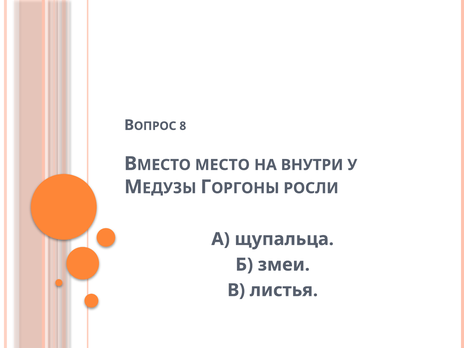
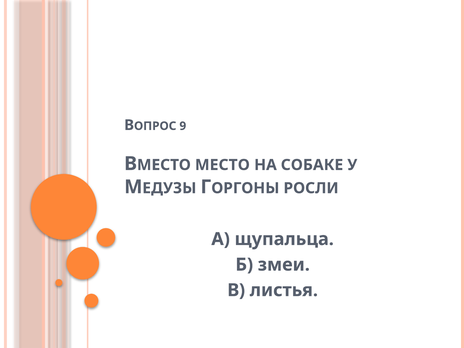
8: 8 -> 9
ВНУТРИ: ВНУТРИ -> СОБАКЕ
